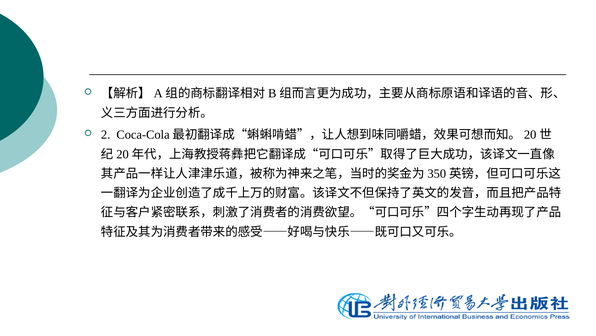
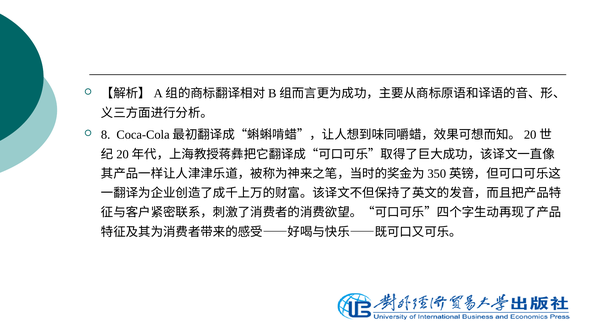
2: 2 -> 8
